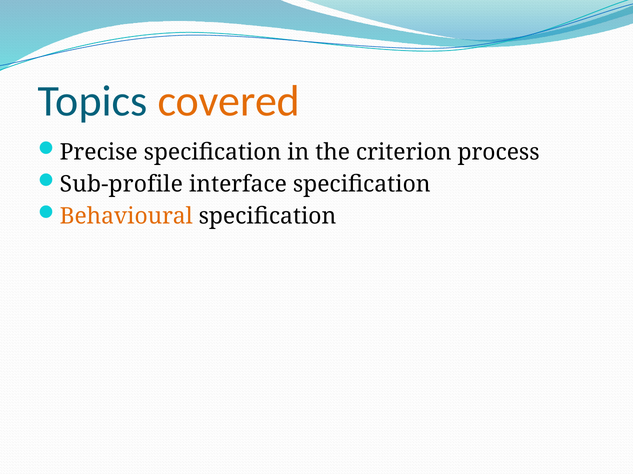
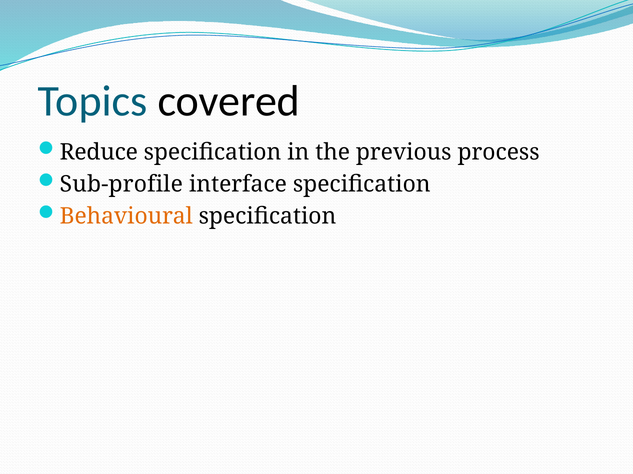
covered colour: orange -> black
Precise: Precise -> Reduce
criterion: criterion -> previous
